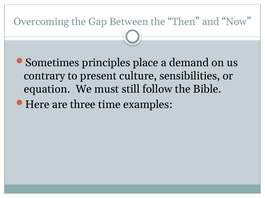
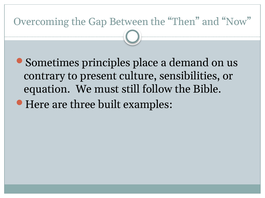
time: time -> built
